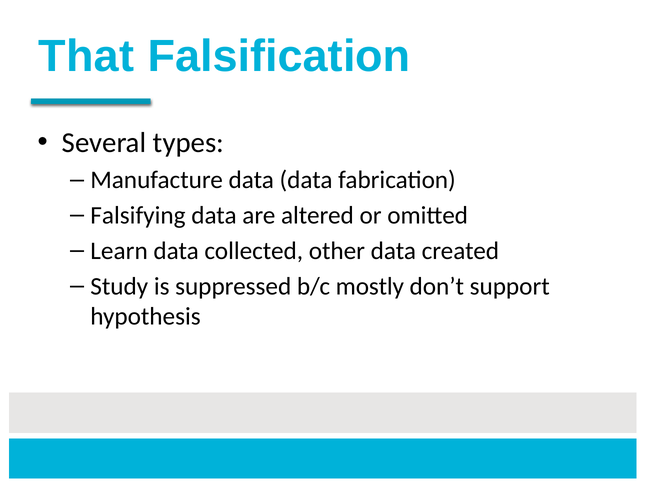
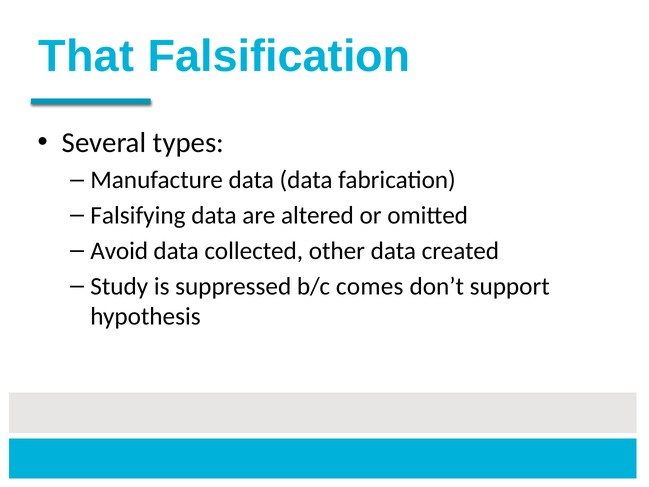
Learn: Learn -> Avoid
mostly: mostly -> comes
